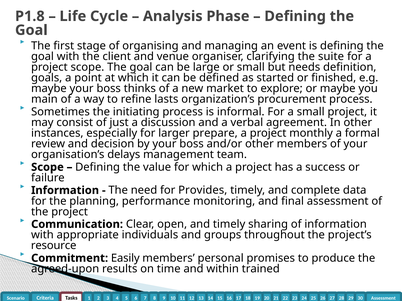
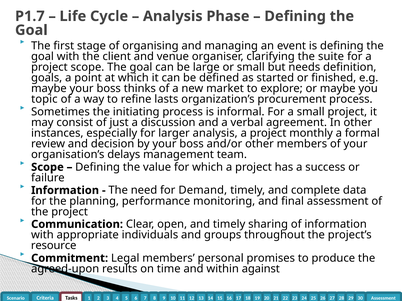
P1.8: P1.8 -> P1.7
main: main -> topic
larger prepare: prepare -> analysis
Provides: Provides -> Demand
Easily: Easily -> Legal
trained: trained -> against
